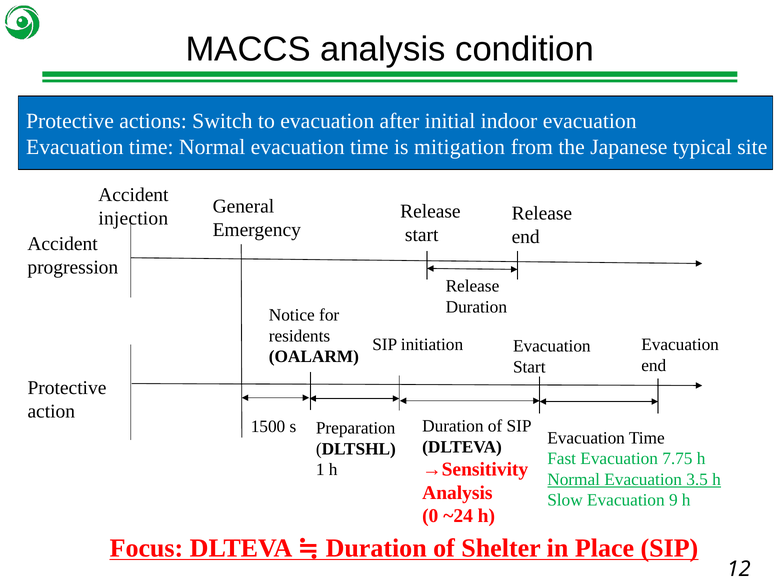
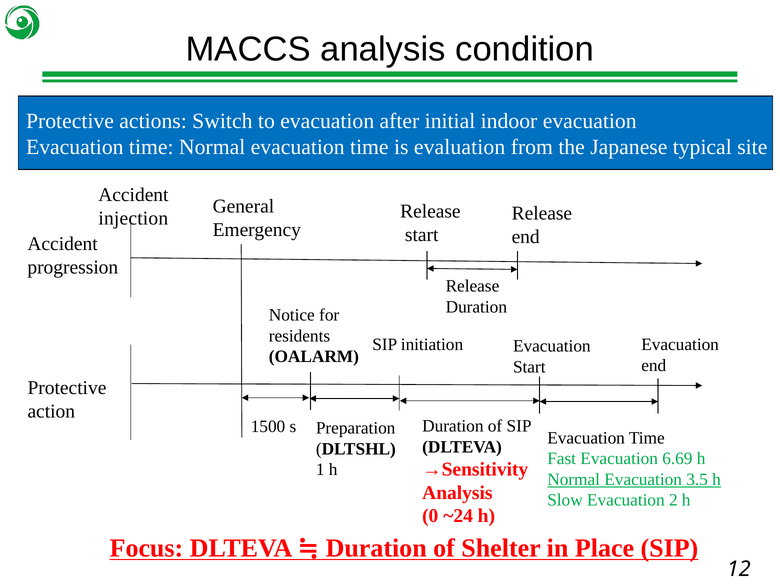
mitigation: mitigation -> evaluation
7.75: 7.75 -> 6.69
9: 9 -> 2
